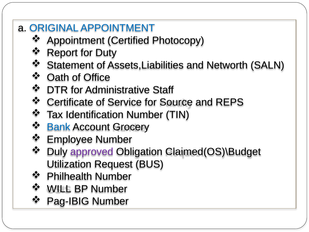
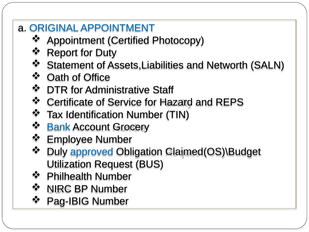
Source: Source -> Hazard
approved colour: purple -> blue
WILL: WILL -> NIRC
